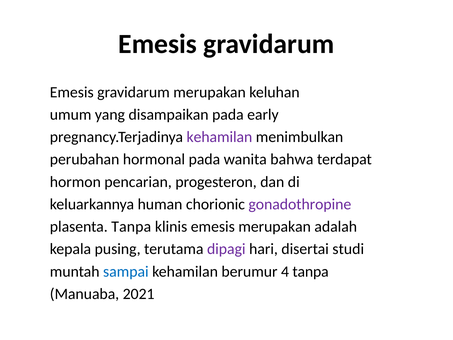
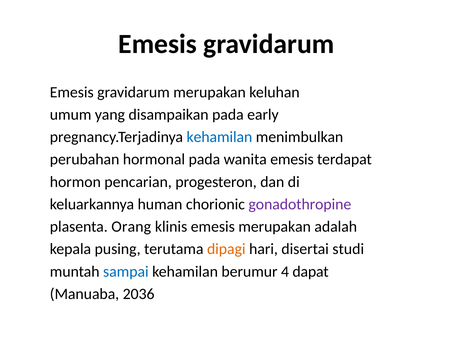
kehamilan at (219, 137) colour: purple -> blue
wanita bahwa: bahwa -> emesis
plasenta Tanpa: Tanpa -> Orang
dipagi colour: purple -> orange
4 tanpa: tanpa -> dapat
2021: 2021 -> 2036
